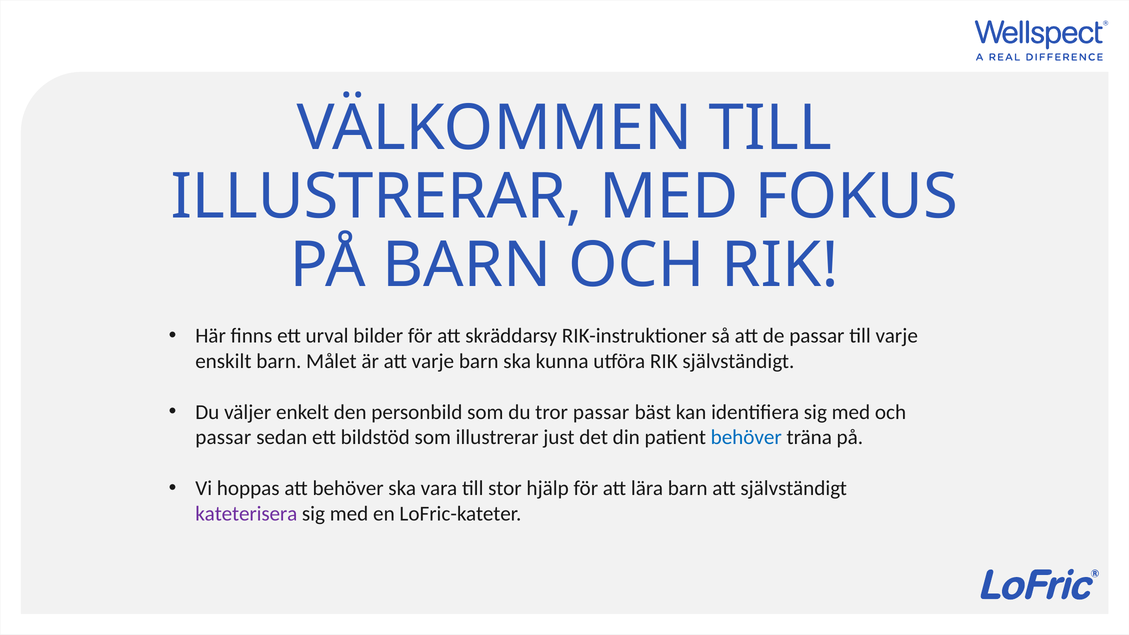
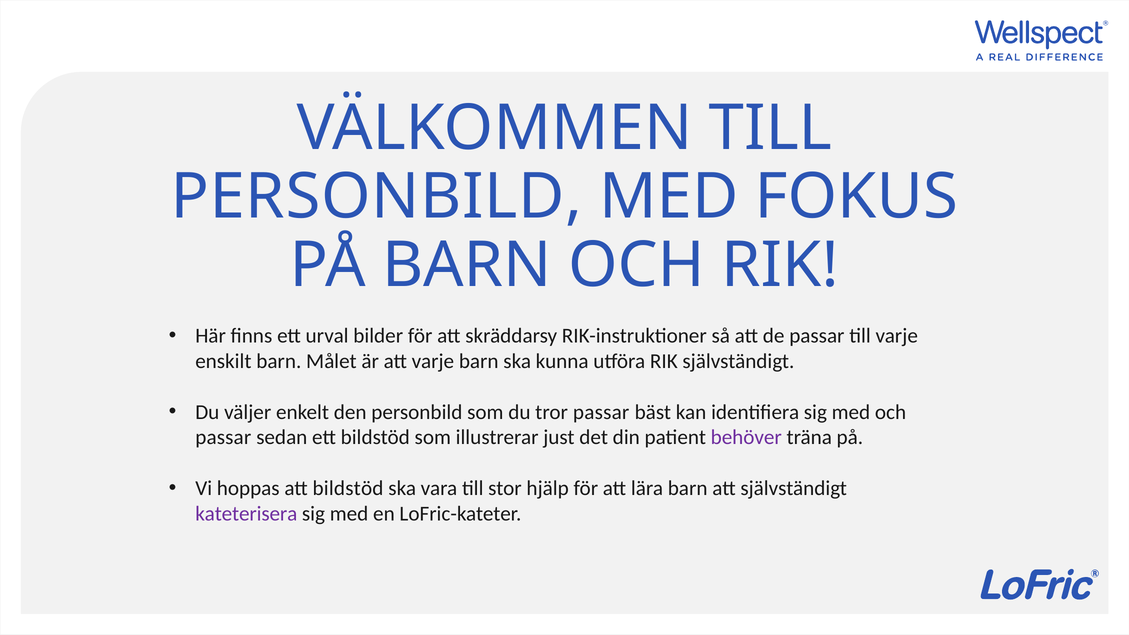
ILLUSTRERAR at (377, 197): ILLUSTRERAR -> PERSONBILD
behöver at (746, 437) colour: blue -> purple
att behöver: behöver -> bildstöd
